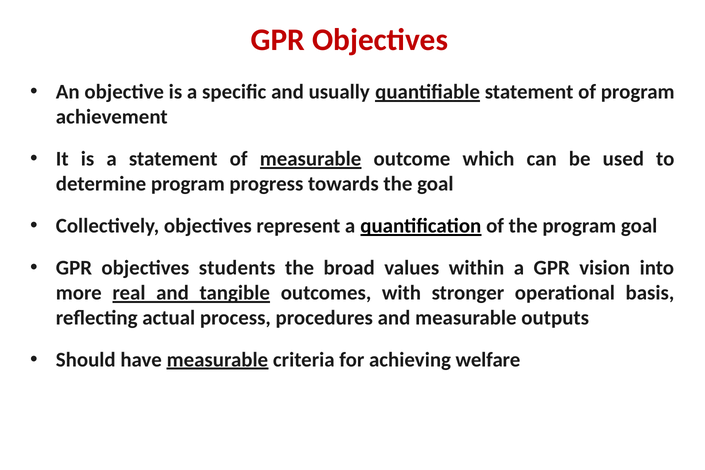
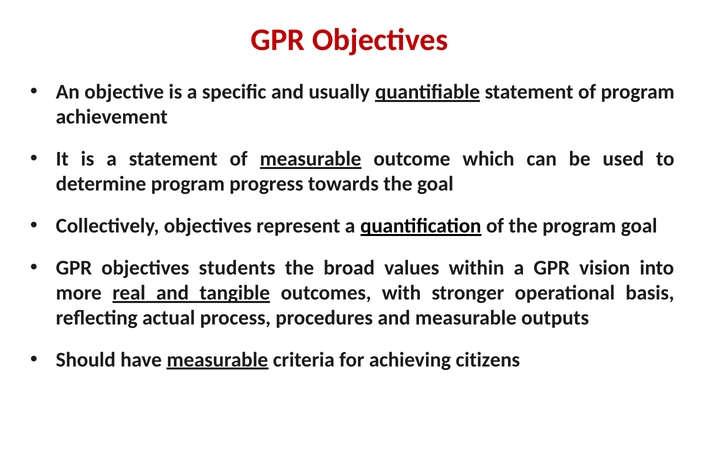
welfare: welfare -> citizens
